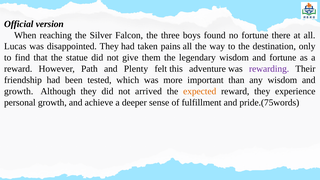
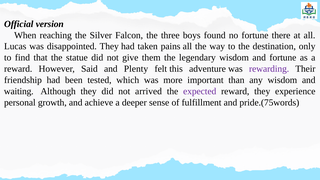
Path: Path -> Said
growth at (19, 91): growth -> waiting
expected colour: orange -> purple
